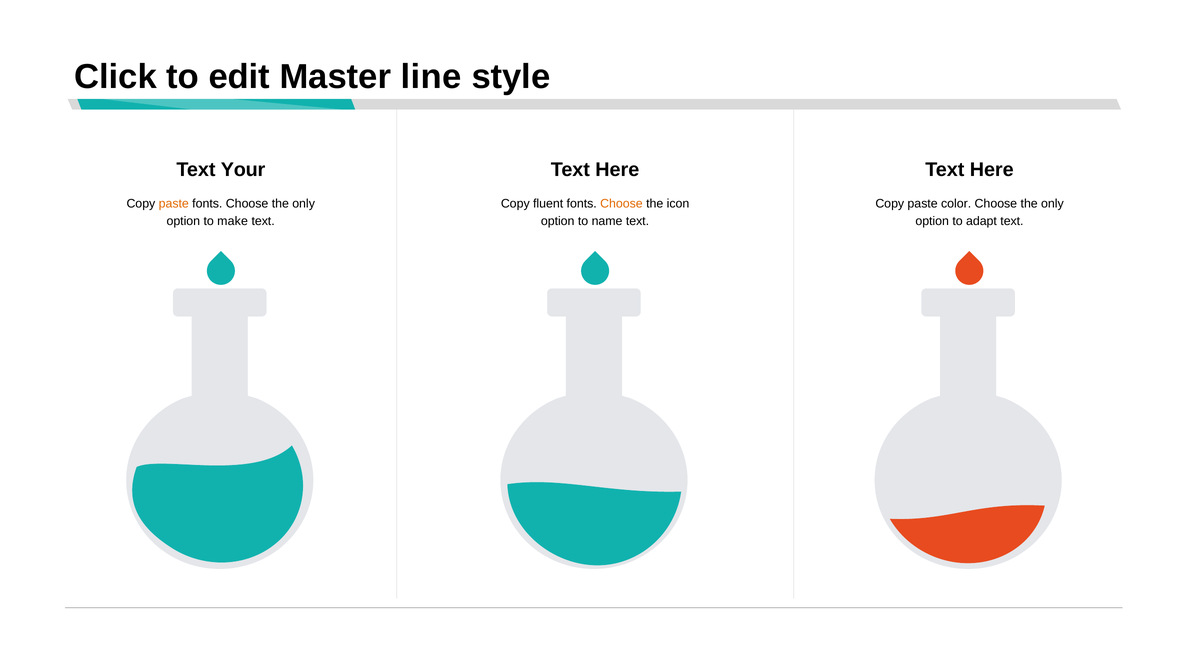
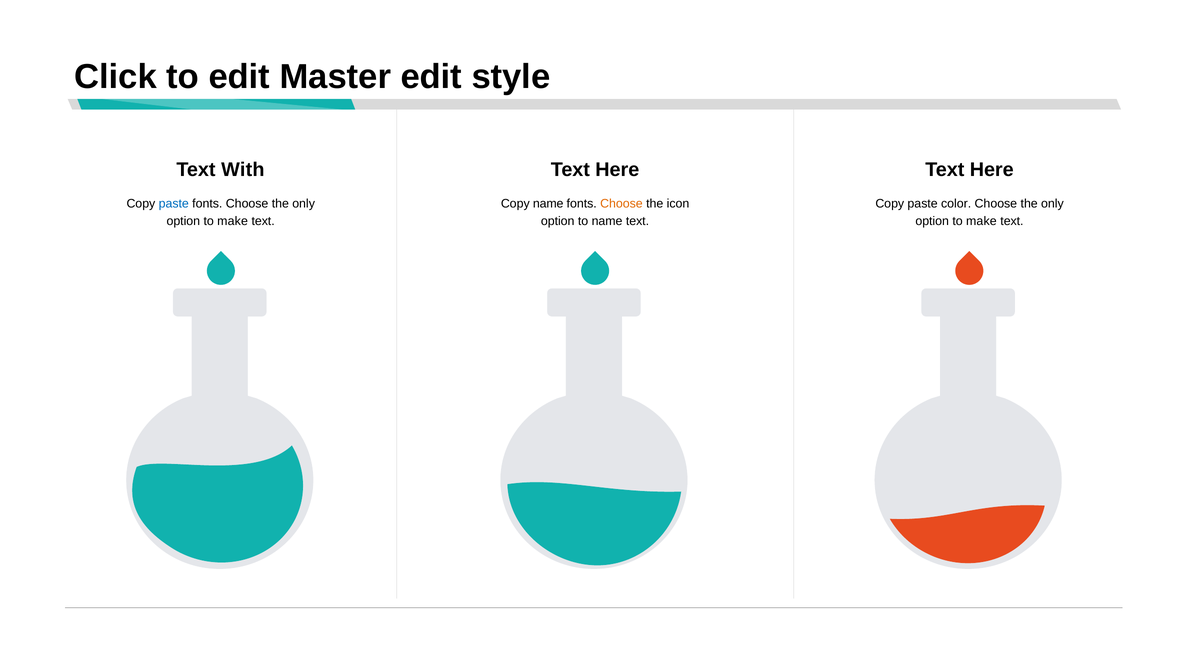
Master line: line -> edit
Your: Your -> With
paste at (174, 204) colour: orange -> blue
Copy fluent: fluent -> name
adapt at (981, 221): adapt -> make
